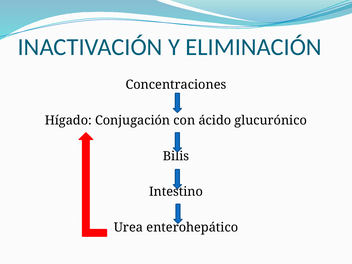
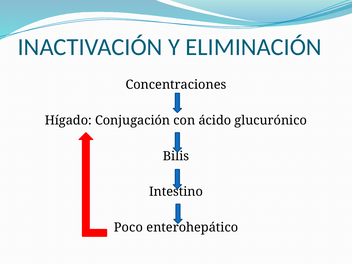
Urea: Urea -> Poco
